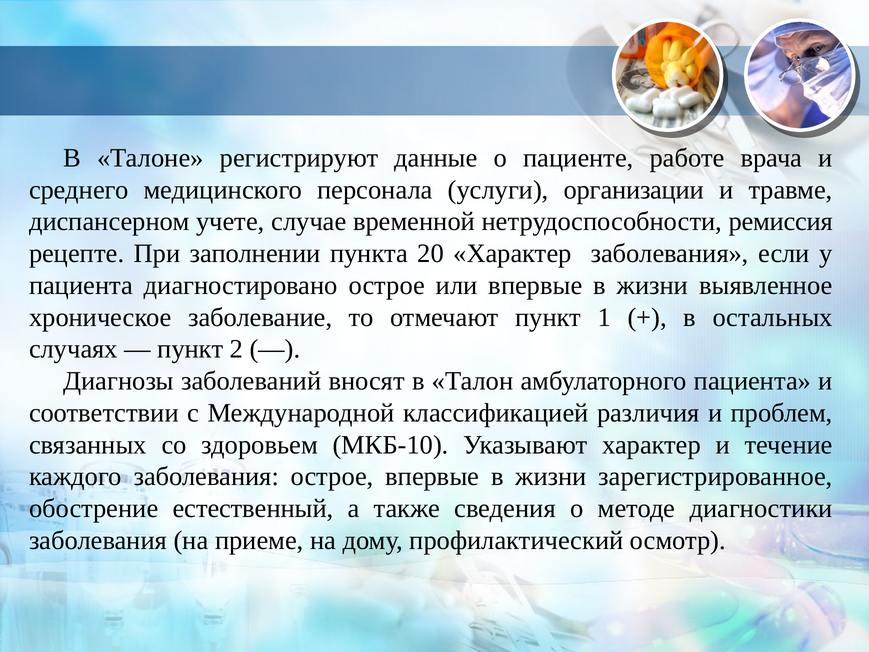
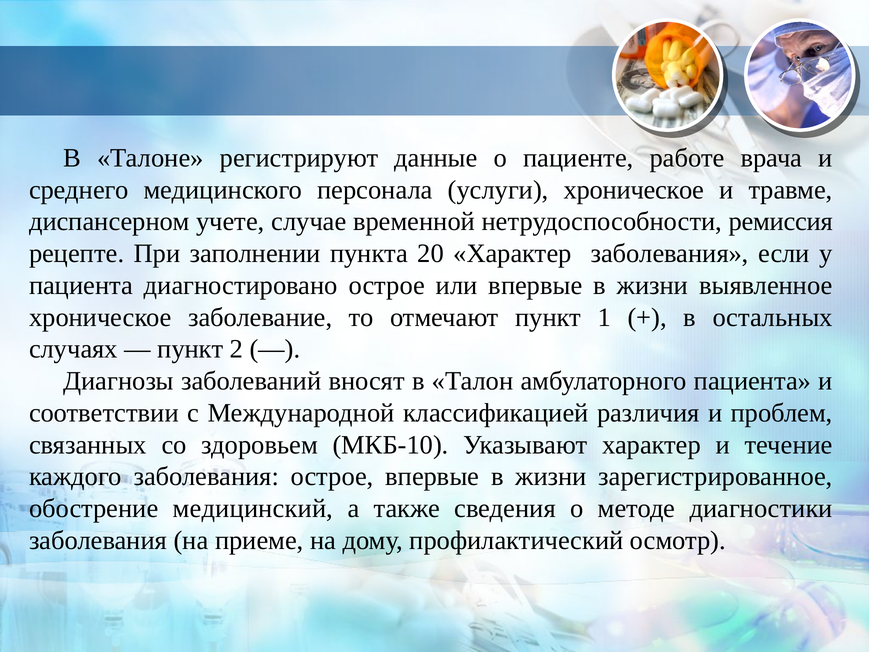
услуги организации: организации -> хроническое
естественный: естественный -> медицинский
